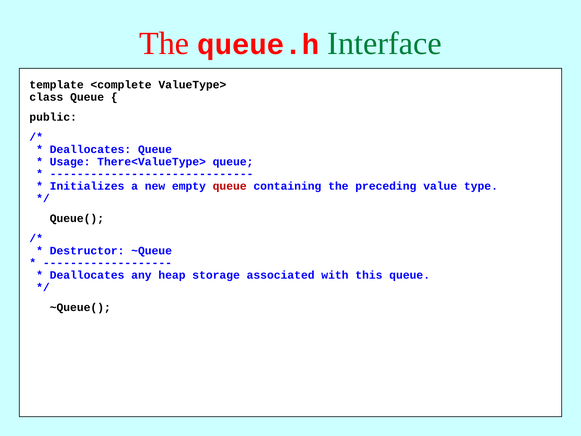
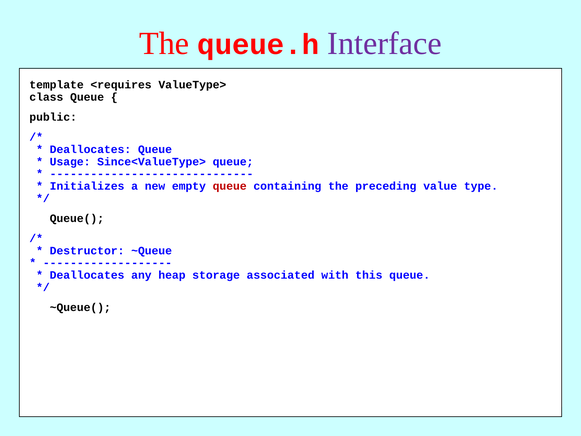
Interface at (385, 43) colour: green -> purple
<complete: <complete -> <requires
There<ValueType>: There<ValueType> -> Since<ValueType>
